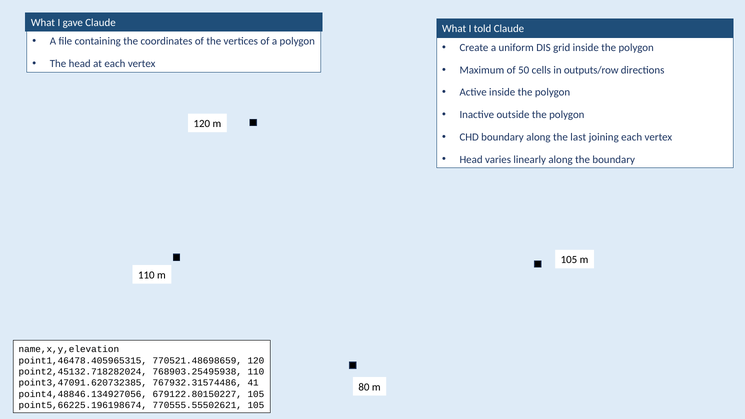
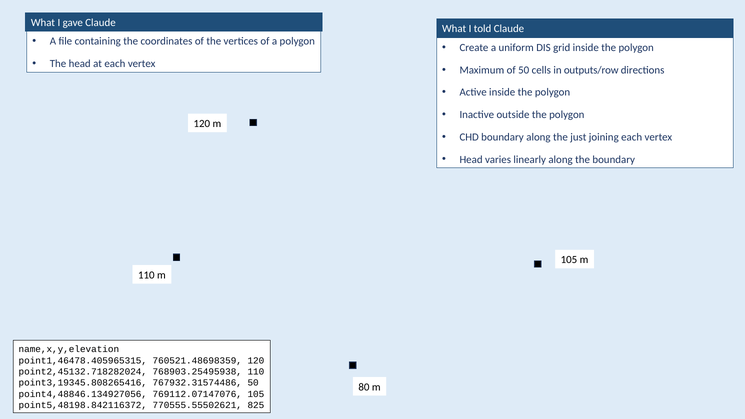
last: last -> just
770521.48698659: 770521.48698659 -> 760521.48698359
point3,47091.620732385: point3,47091.620732385 -> point3,19345.808265416
767932.31574486 41: 41 -> 50
679122.80150227: 679122.80150227 -> 769112.07147076
point5,66225.196198674: point5,66225.196198674 -> point5,48198.842116372
770555.55502621 105: 105 -> 825
